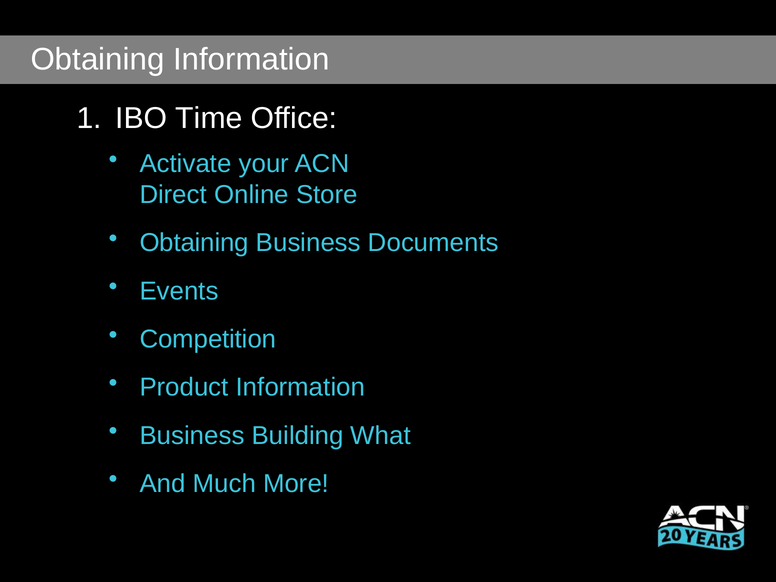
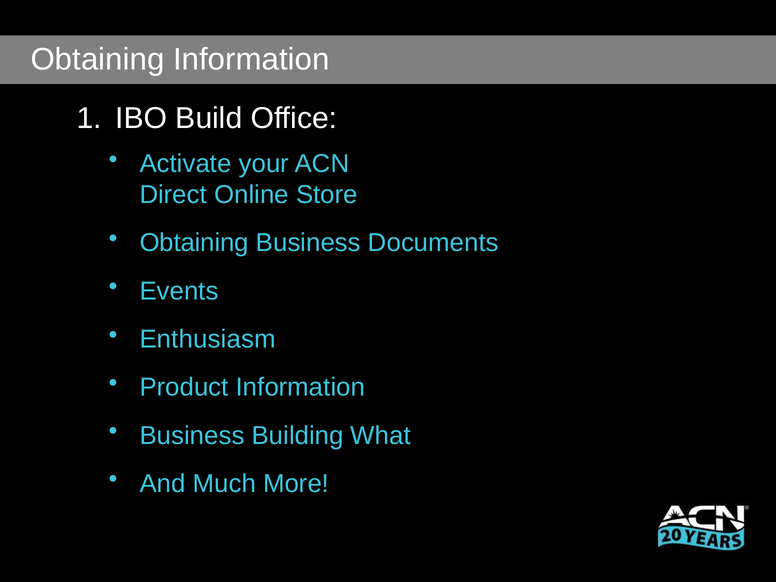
Time: Time -> Build
Competition: Competition -> Enthusiasm
